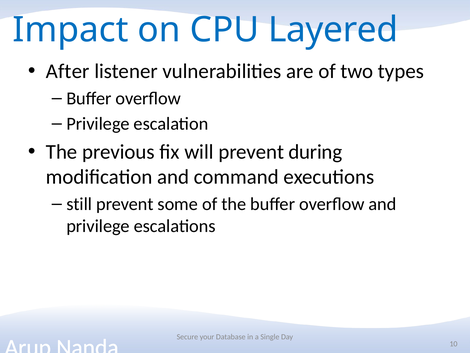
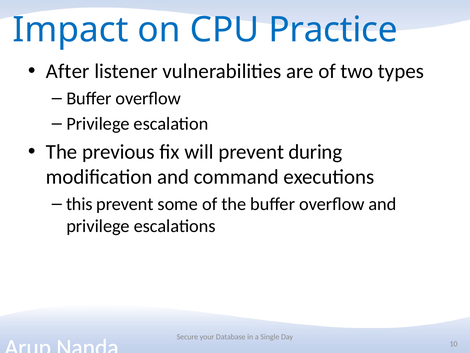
Layered: Layered -> Practice
still: still -> this
